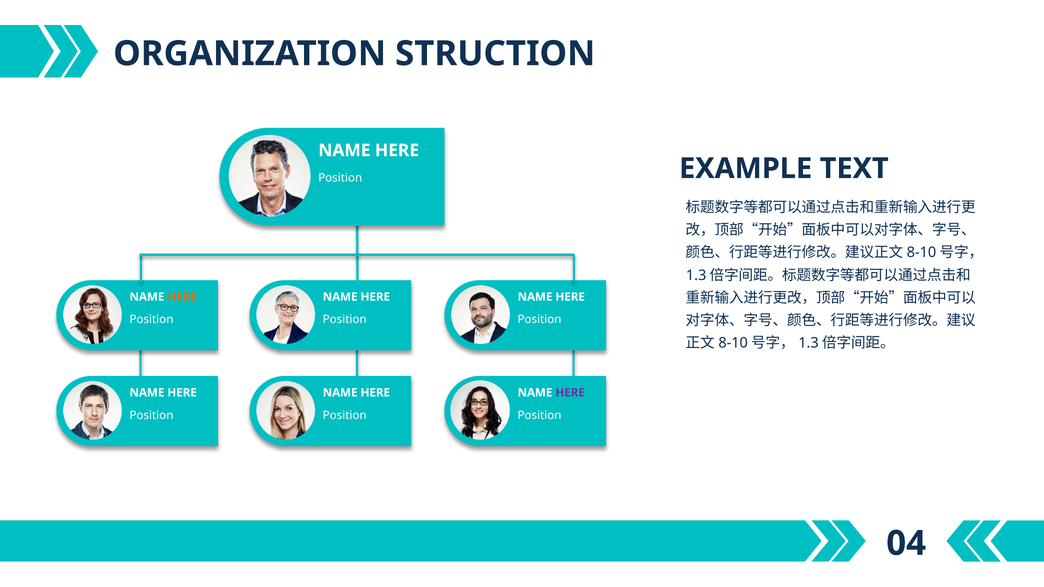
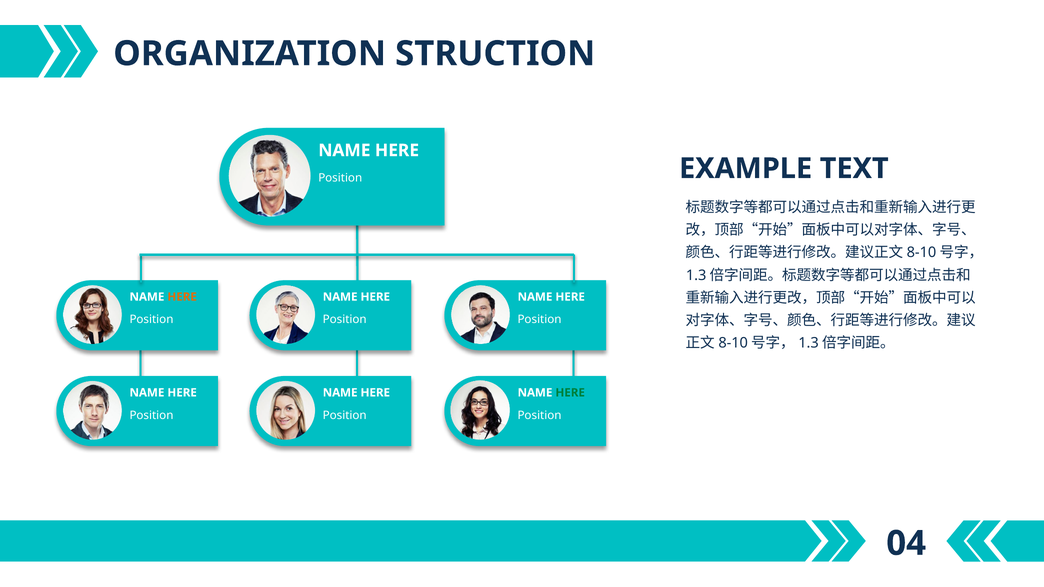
HERE at (570, 393) colour: purple -> green
